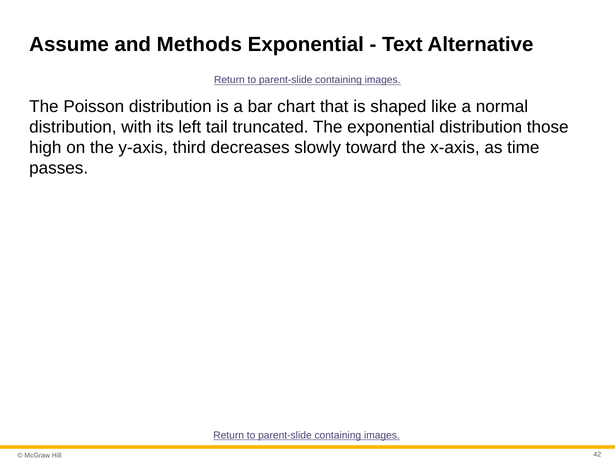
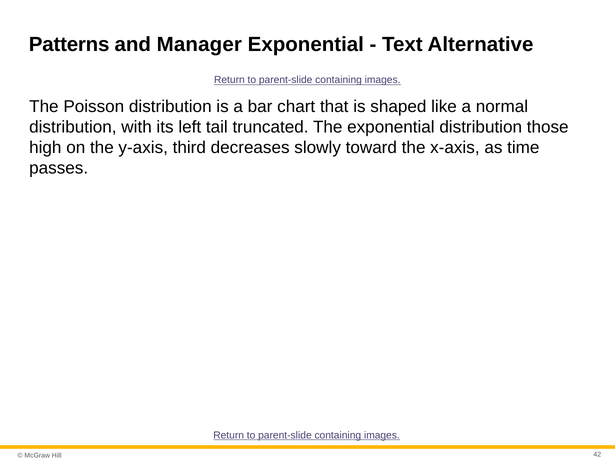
Assume: Assume -> Patterns
Methods: Methods -> Manager
